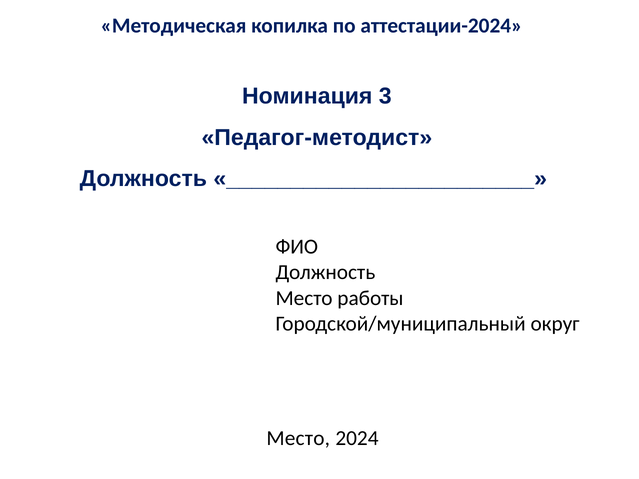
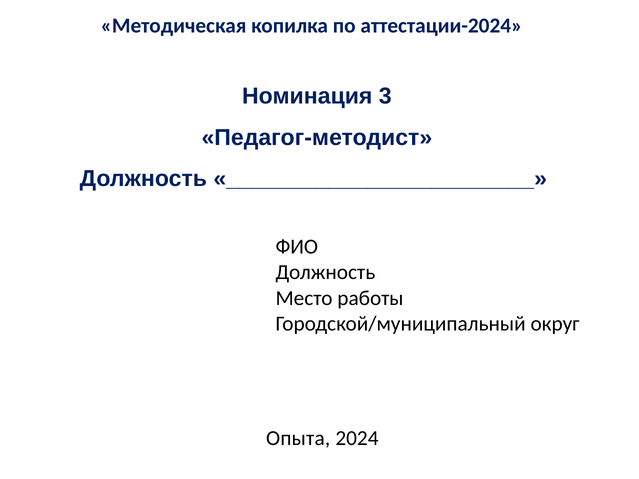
Место at (298, 438): Место -> Опыта
